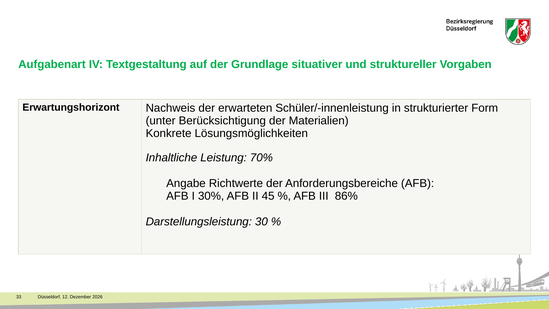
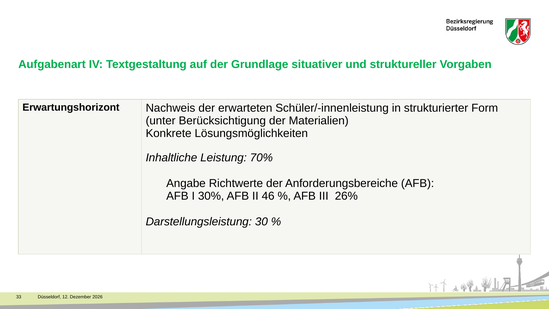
45: 45 -> 46
86%: 86% -> 26%
